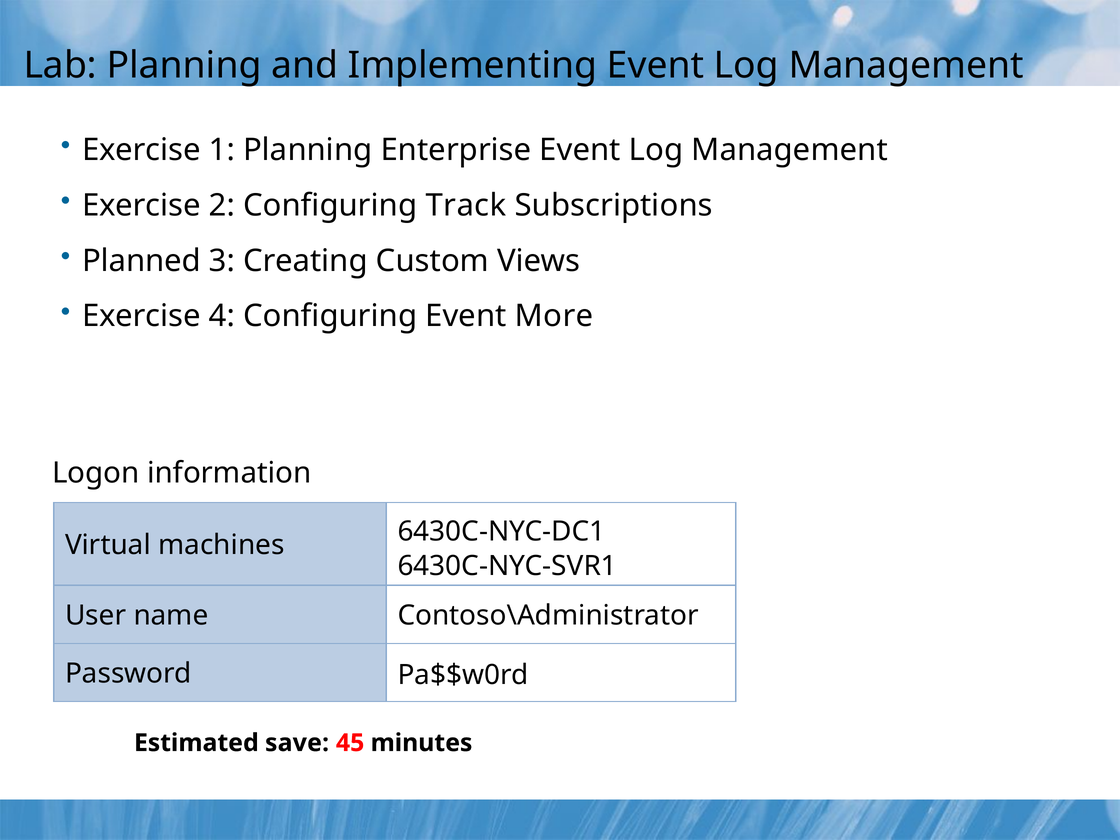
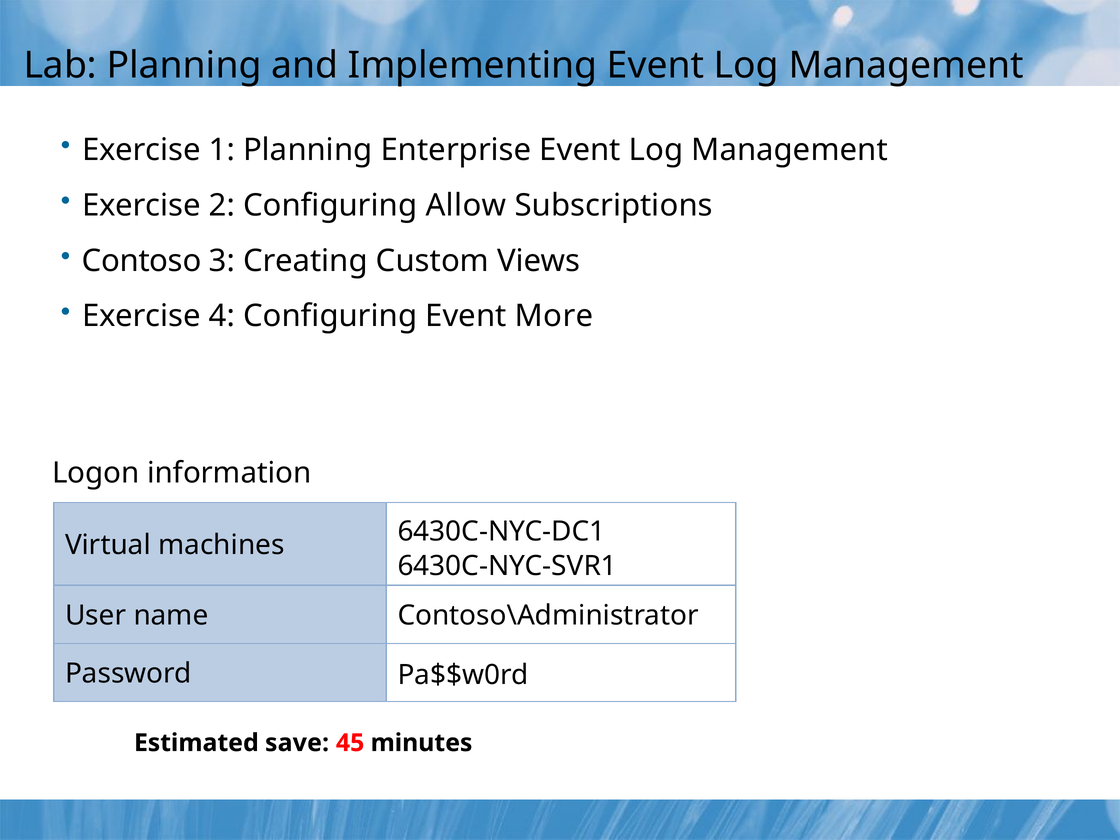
Track: Track -> Allow
Planned: Planned -> Contoso
